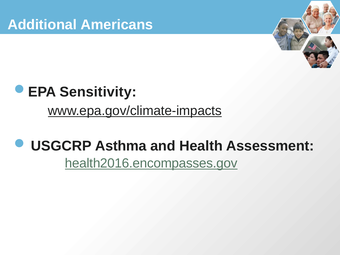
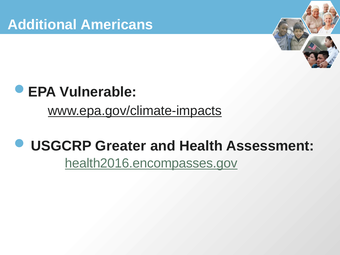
Sensitivity: Sensitivity -> Vulnerable
Asthma: Asthma -> Greater
